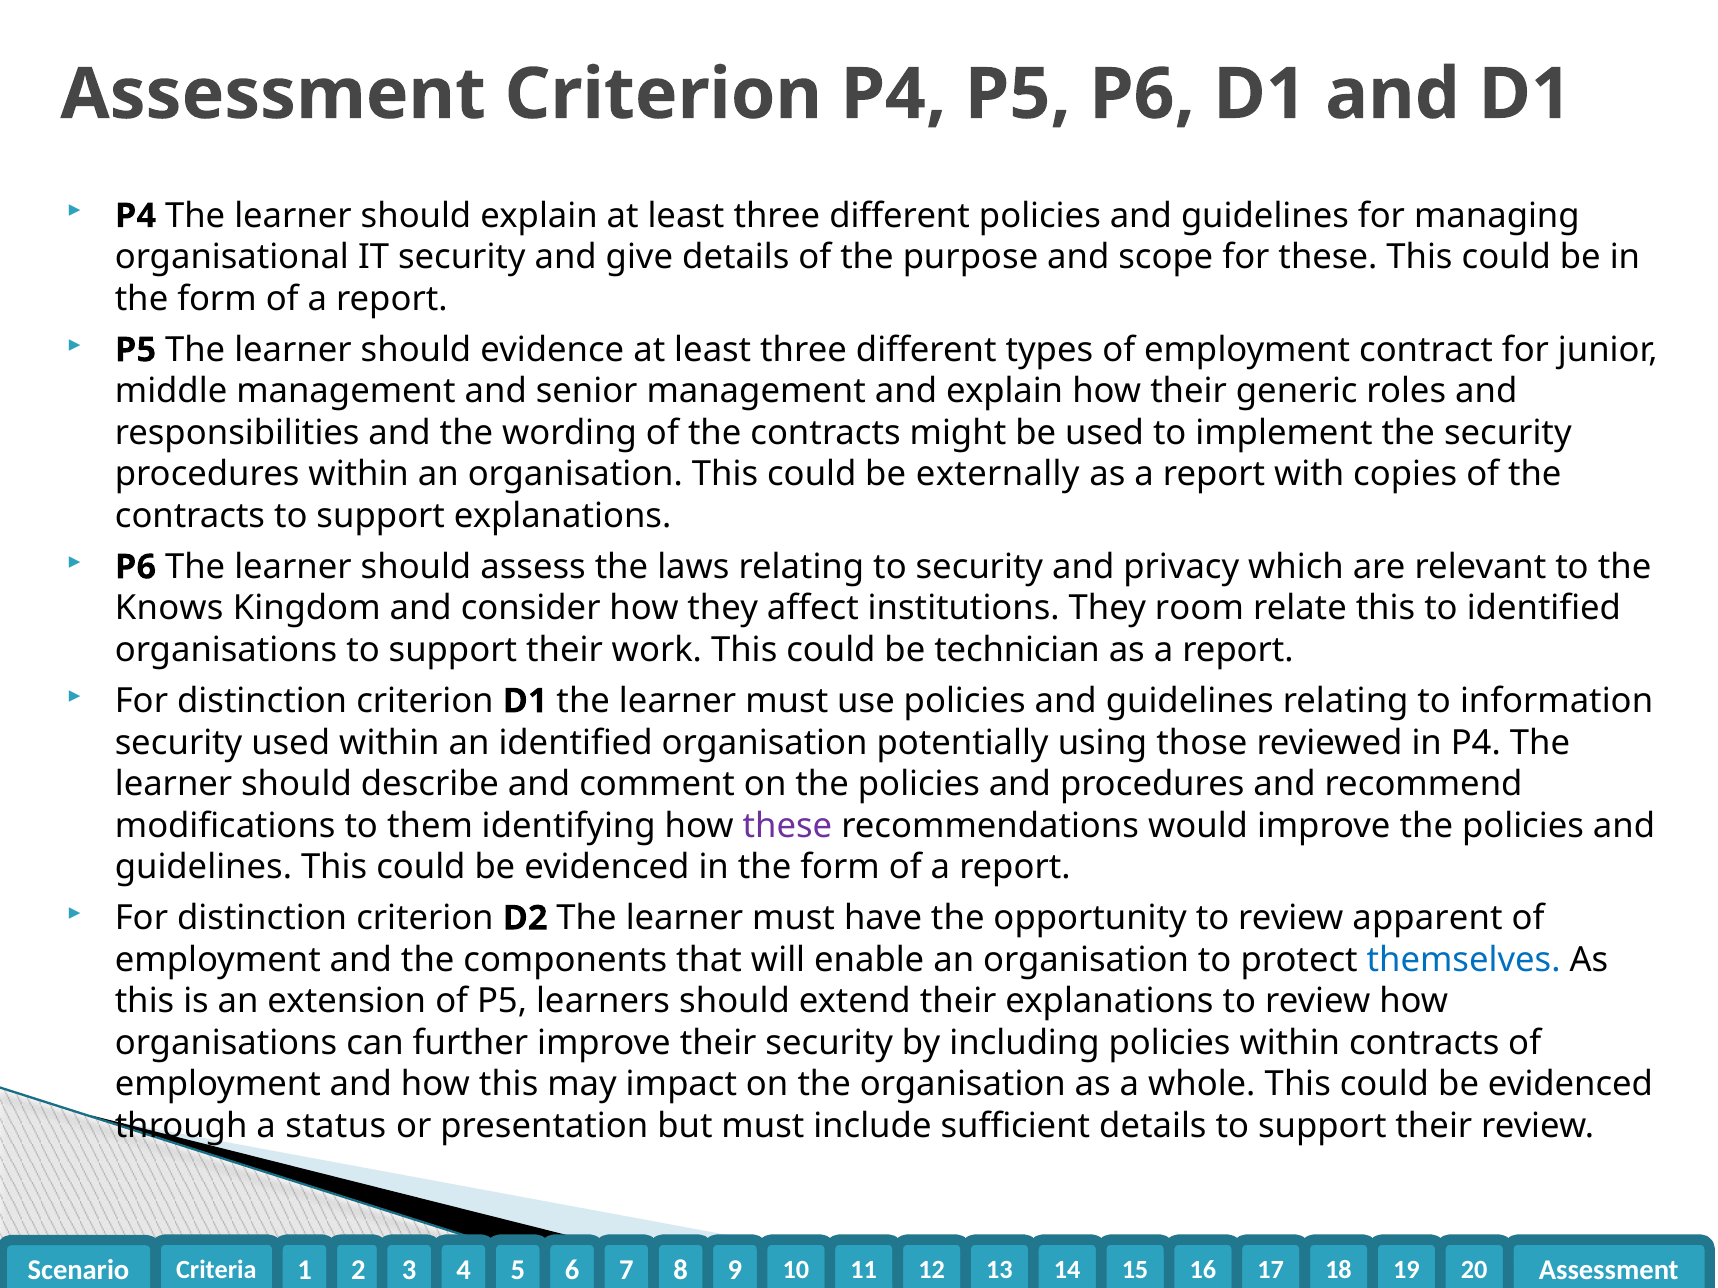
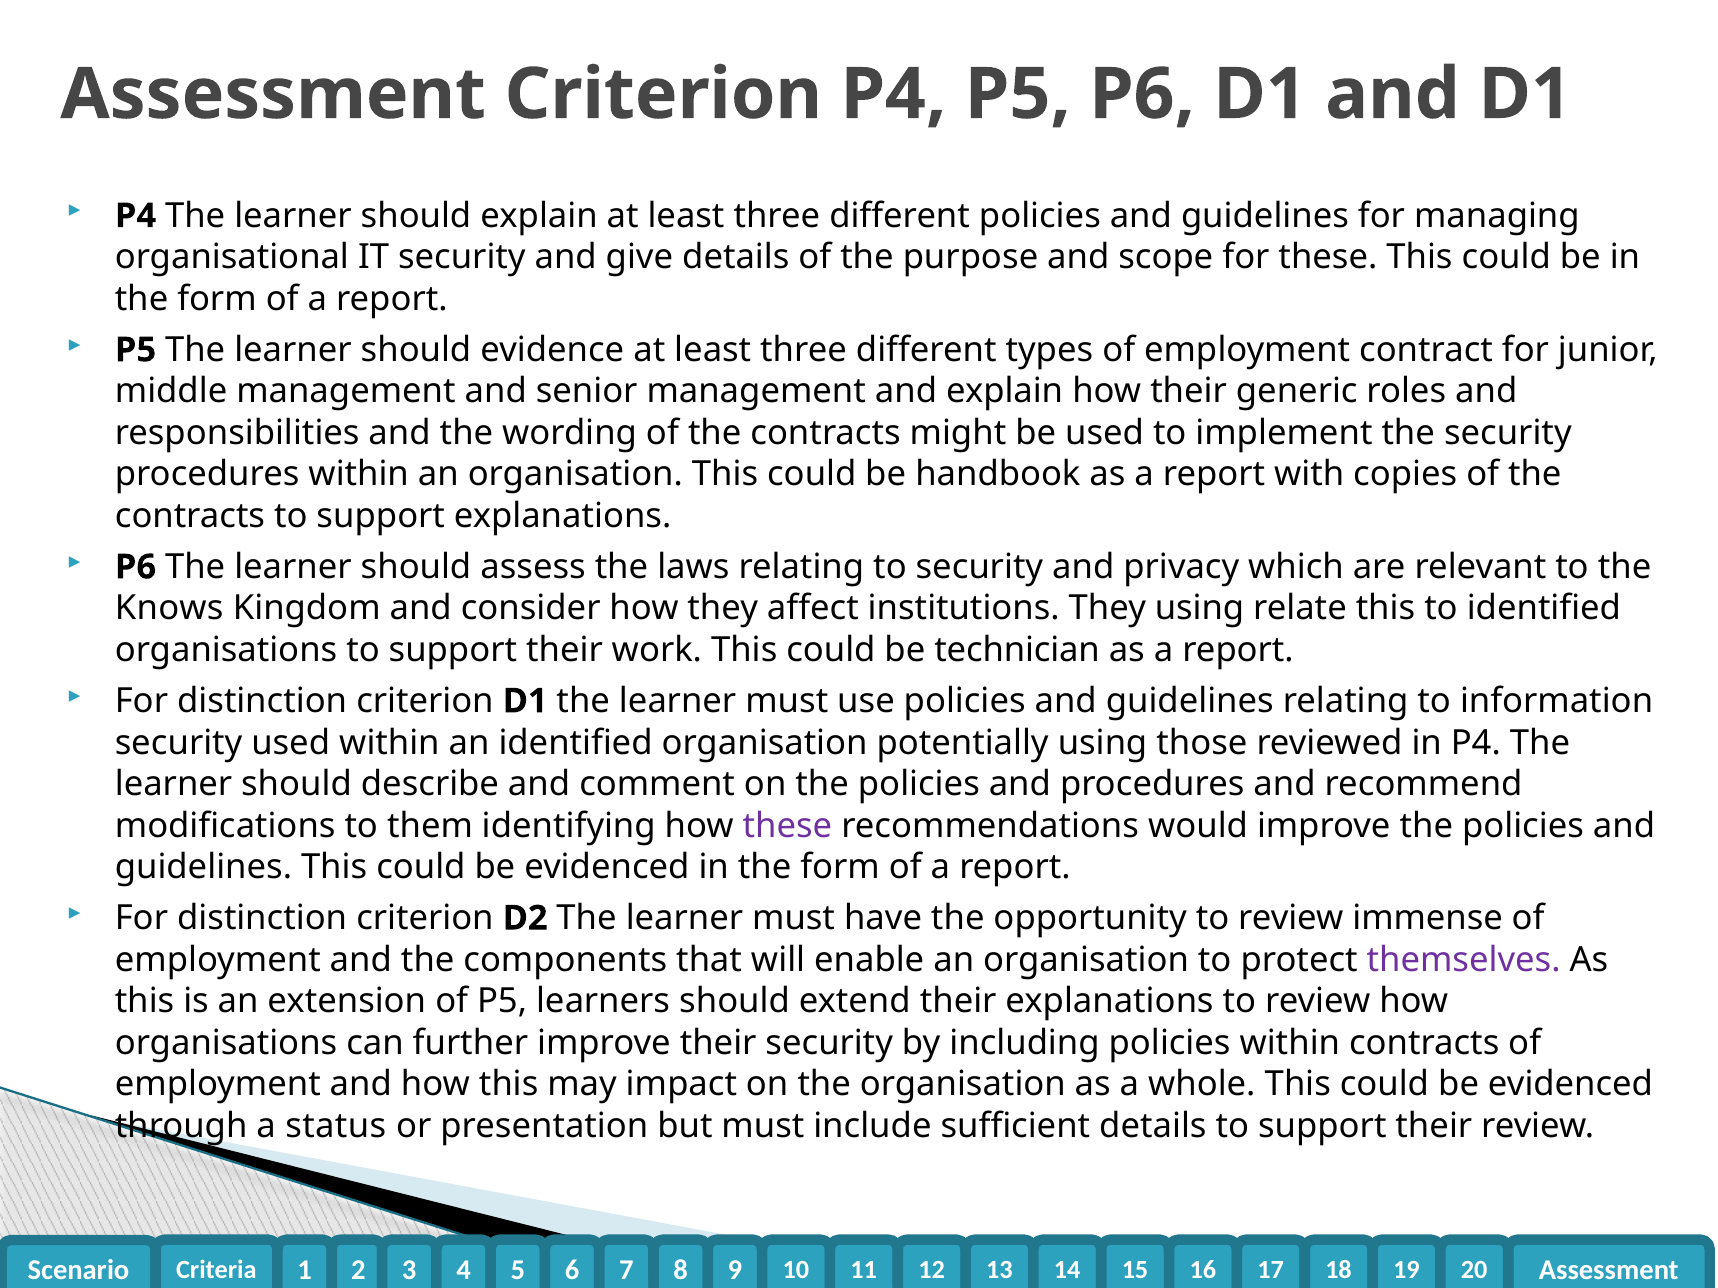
externally: externally -> handbook
They room: room -> using
apparent: apparent -> immense
themselves colour: blue -> purple
